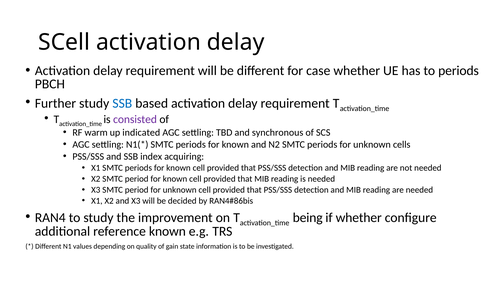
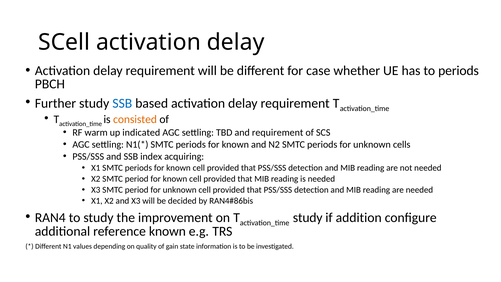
consisted colour: purple -> orange
and synchronous: synchronous -> requirement
being at (308, 218): being -> study
if whether: whether -> addition
